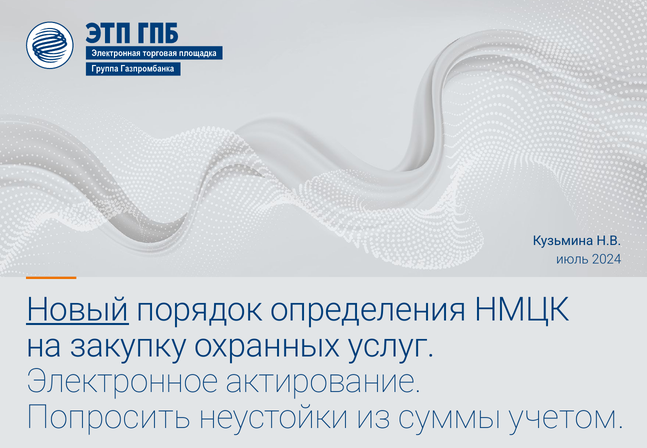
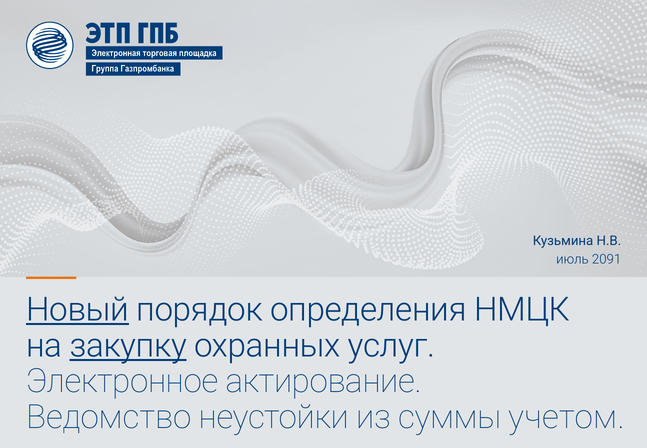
2024: 2024 -> 2091
закупку underline: none -> present
Попросить: Попросить -> Ведомство
